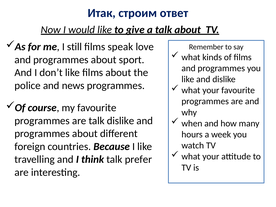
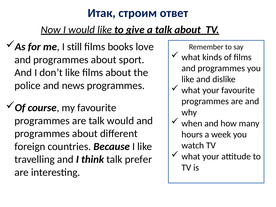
speak: speak -> books
talk dislike: dislike -> would
